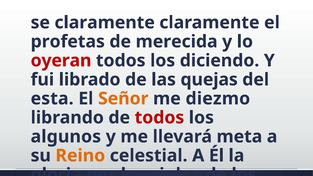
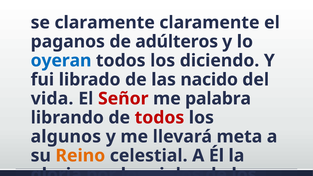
profetas: profetas -> paganos
merecida: merecida -> adúlteros
oyeran colour: red -> blue
quejas: quejas -> nacido
esta: esta -> vida
Señor colour: orange -> red
diezmo: diezmo -> palabra
